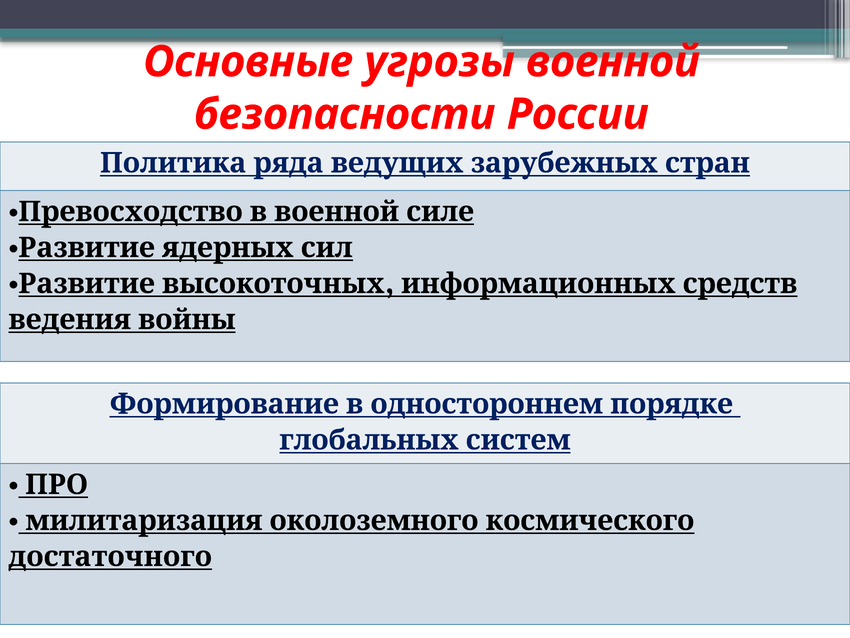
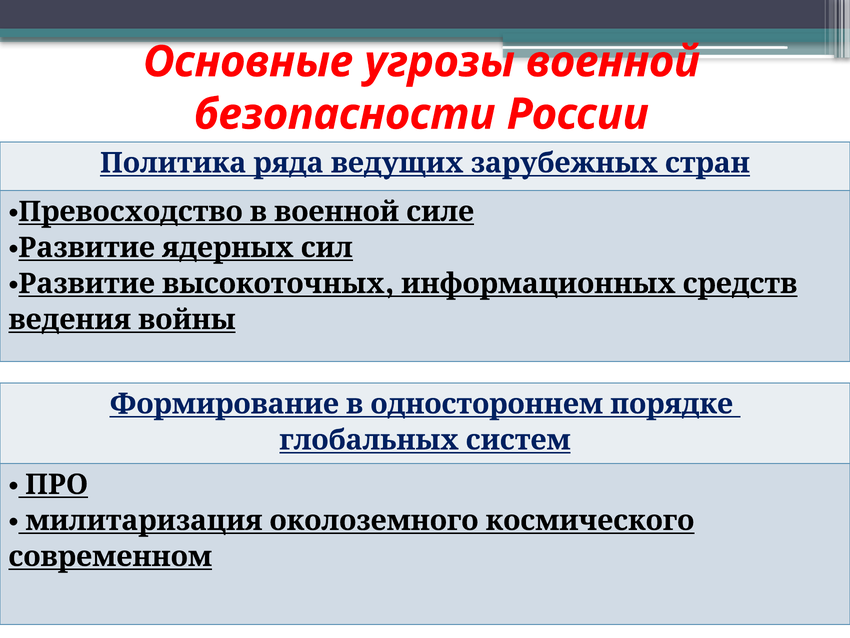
достаточного: достаточного -> современном
